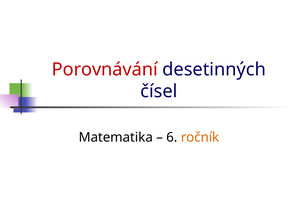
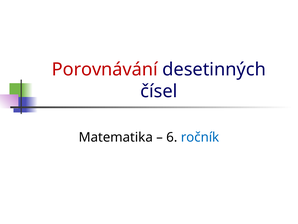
ročník colour: orange -> blue
